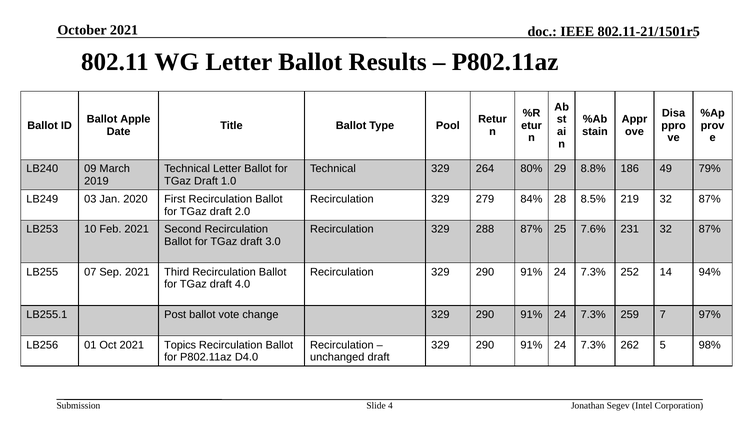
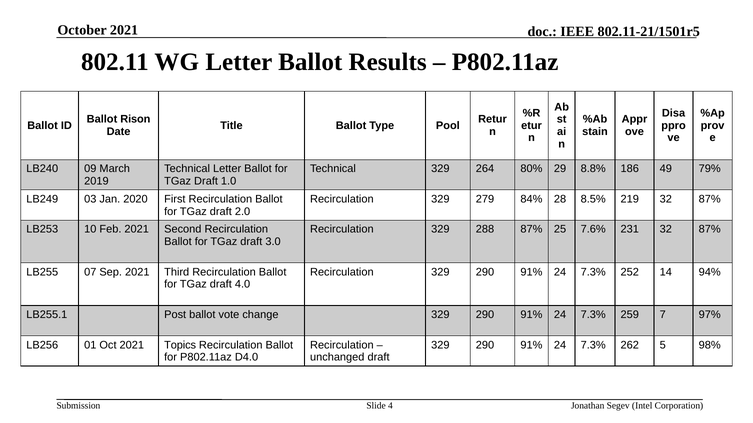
Apple: Apple -> Rison
